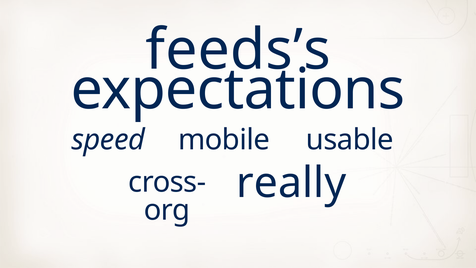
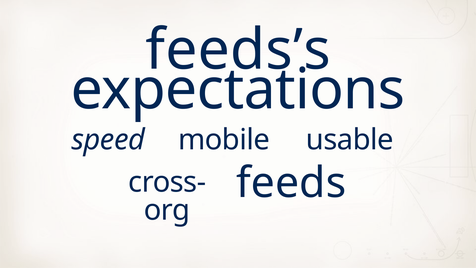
really: really -> feeds
